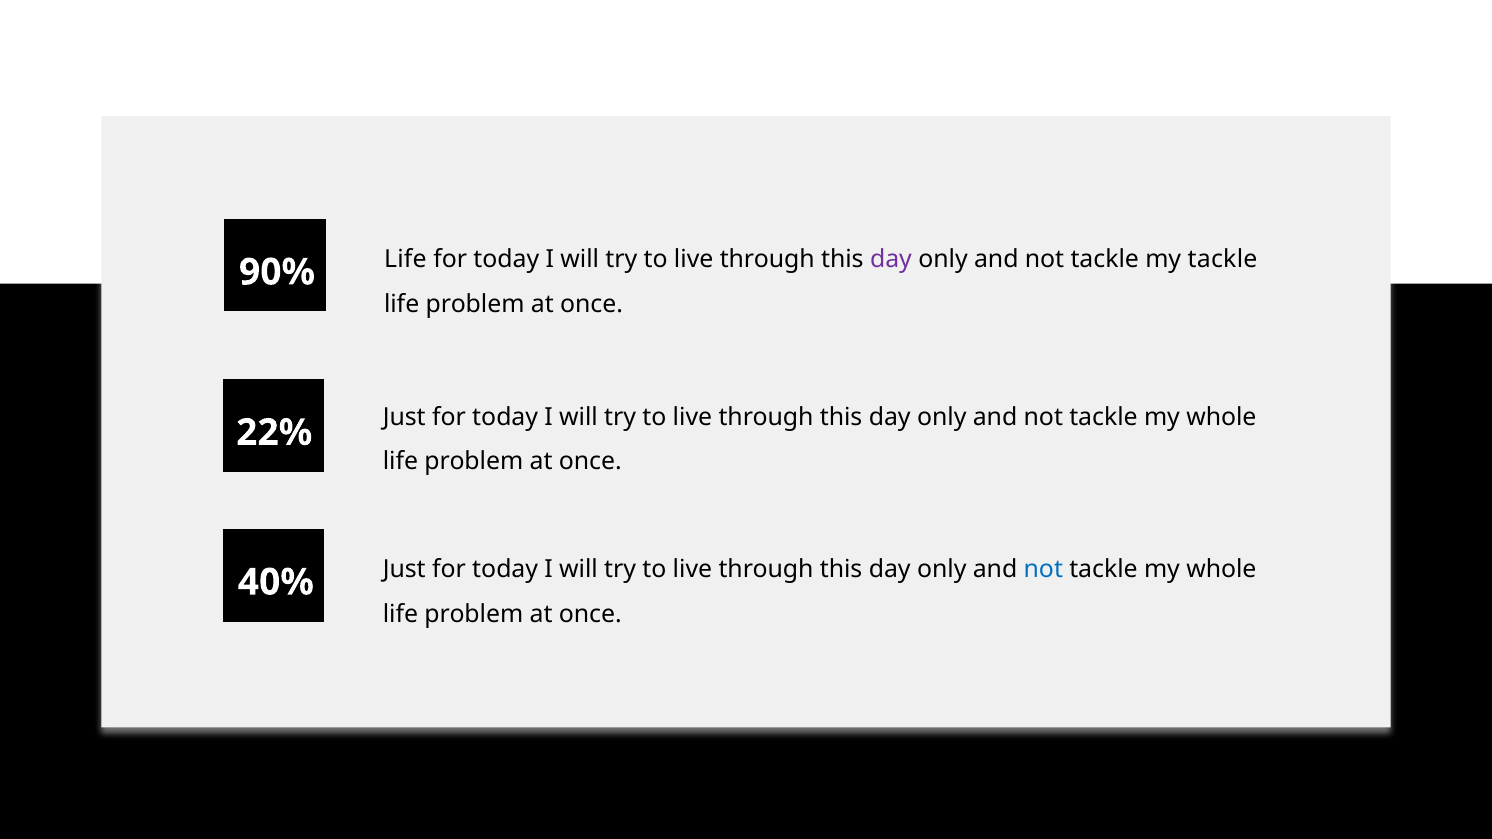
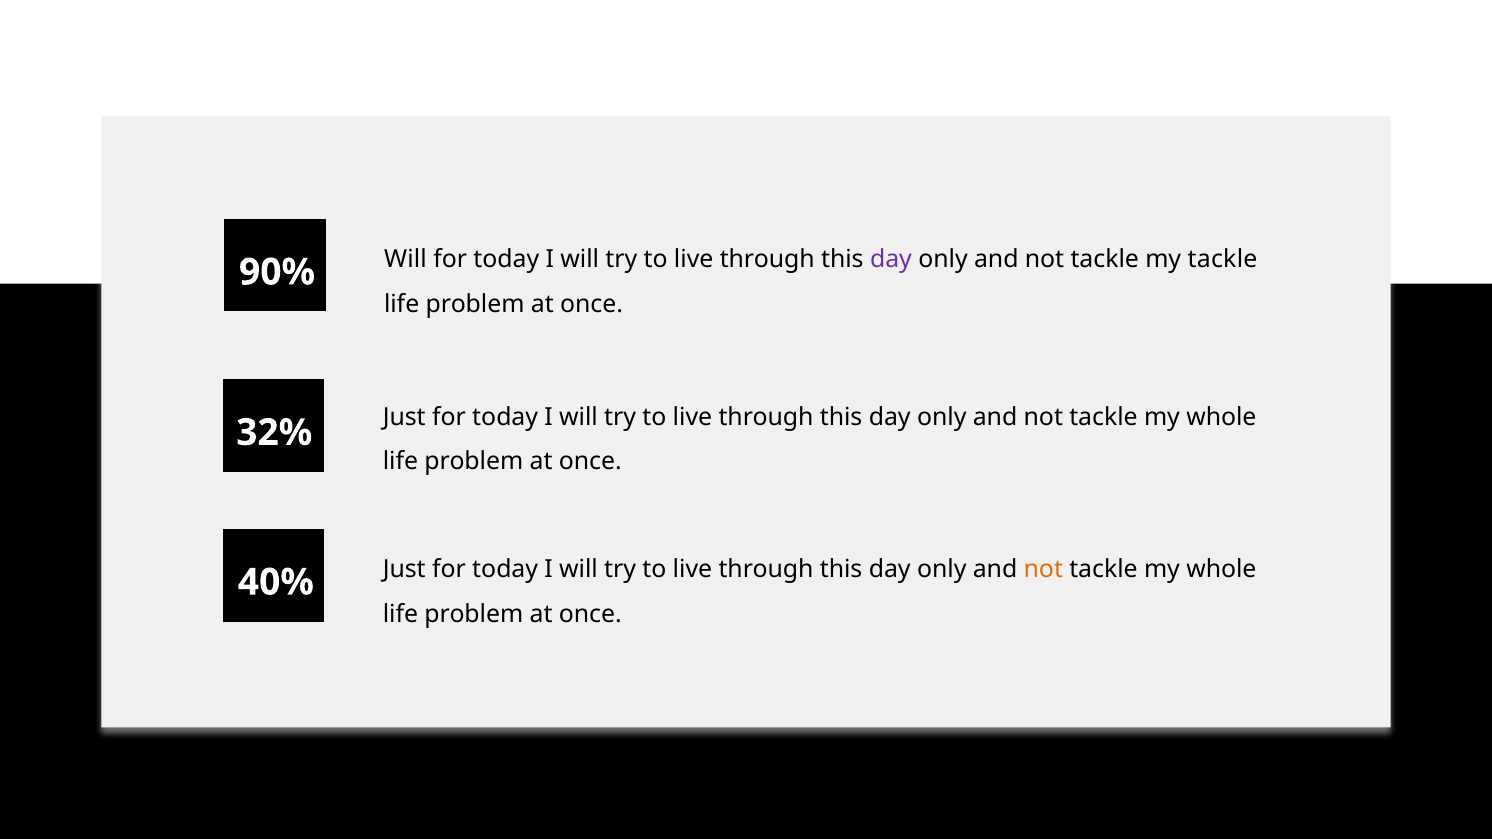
Life at (405, 259): Life -> Will
22%: 22% -> 32%
not at (1043, 569) colour: blue -> orange
